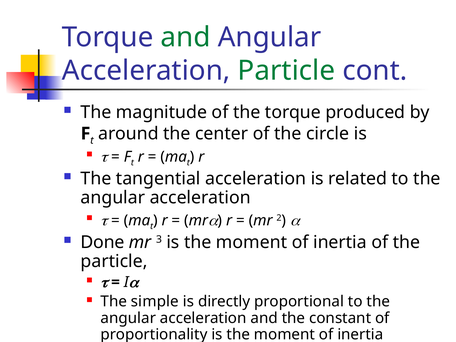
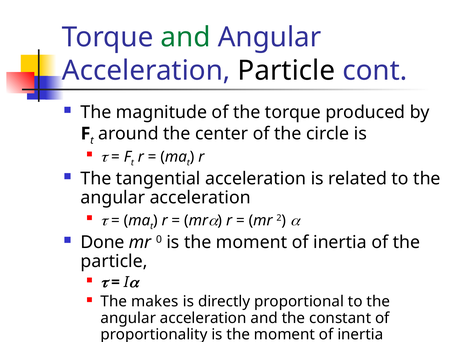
Particle at (286, 71) colour: green -> black
3: 3 -> 0
simple: simple -> makes
